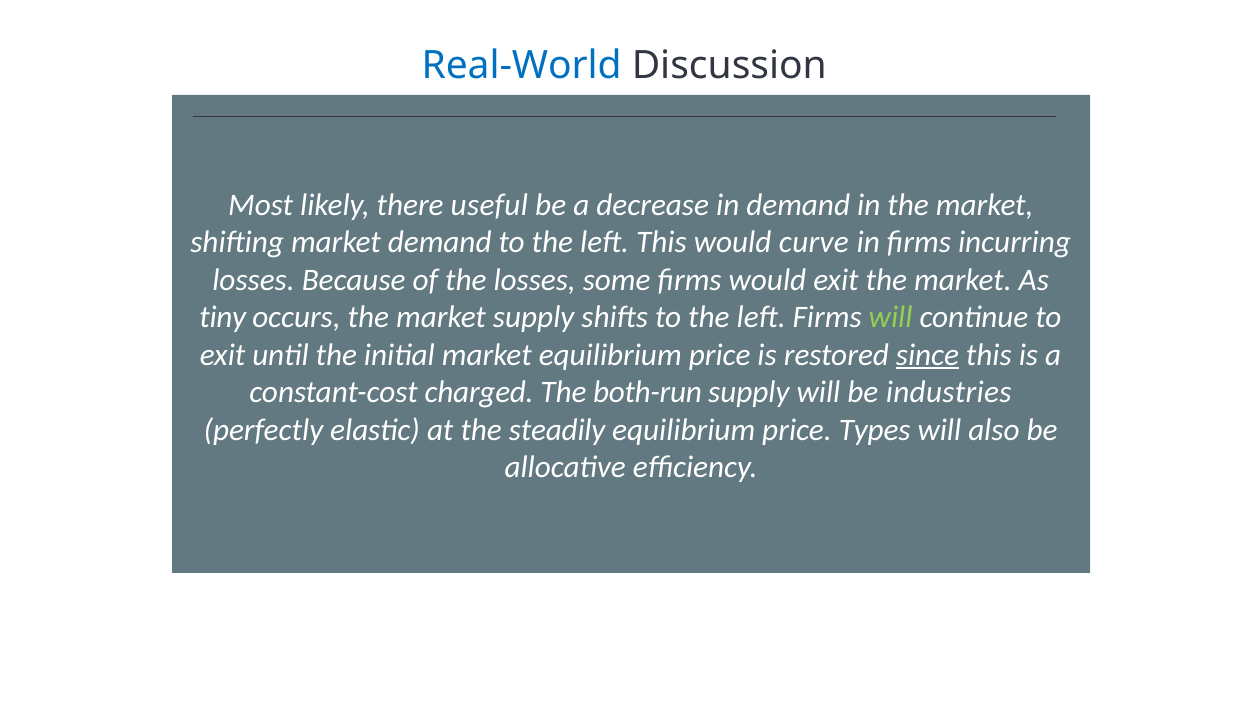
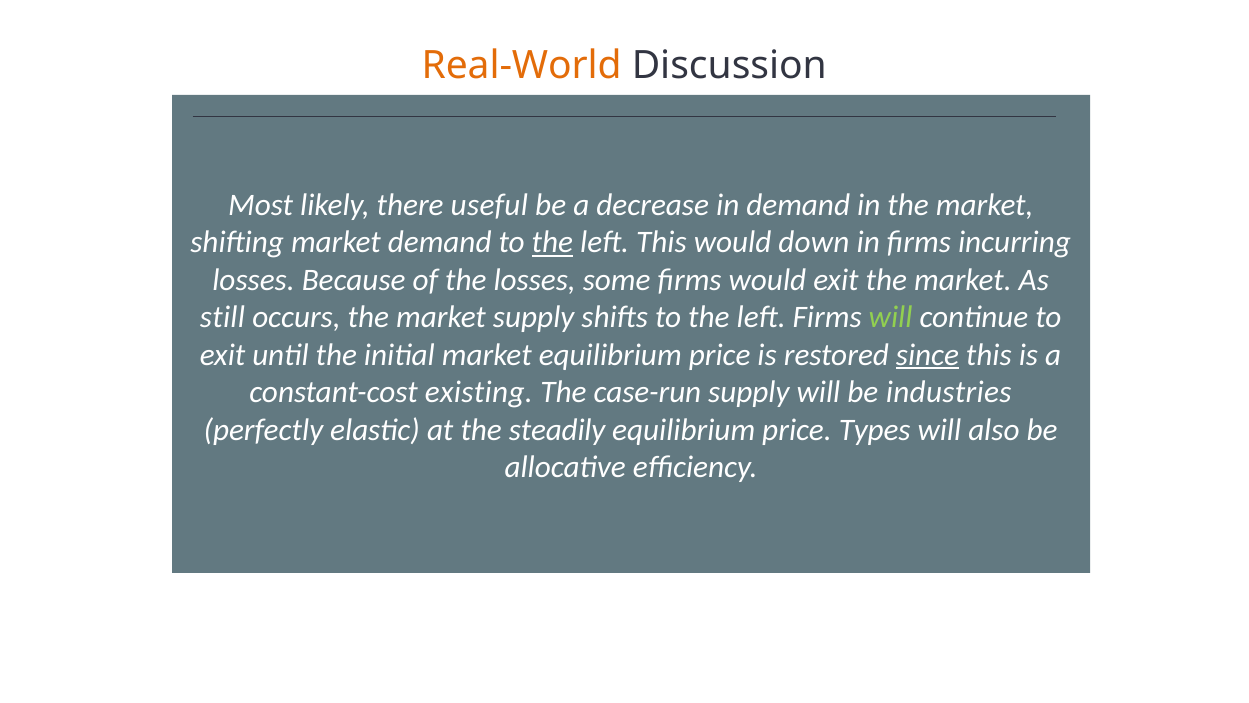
Real-World colour: blue -> orange
the at (552, 242) underline: none -> present
curve: curve -> down
tiny: tiny -> still
charged: charged -> existing
both-run: both-run -> case-run
